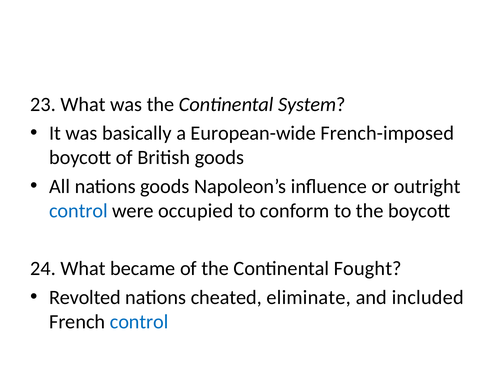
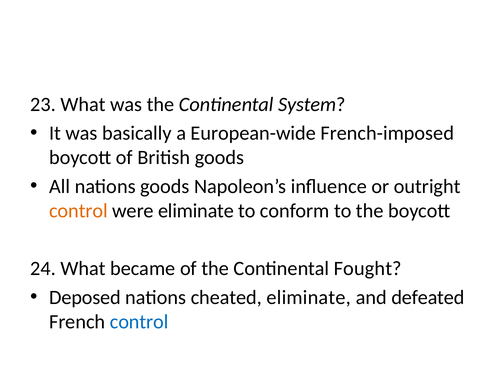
control at (78, 211) colour: blue -> orange
were occupied: occupied -> eliminate
Revolted: Revolted -> Deposed
included: included -> defeated
